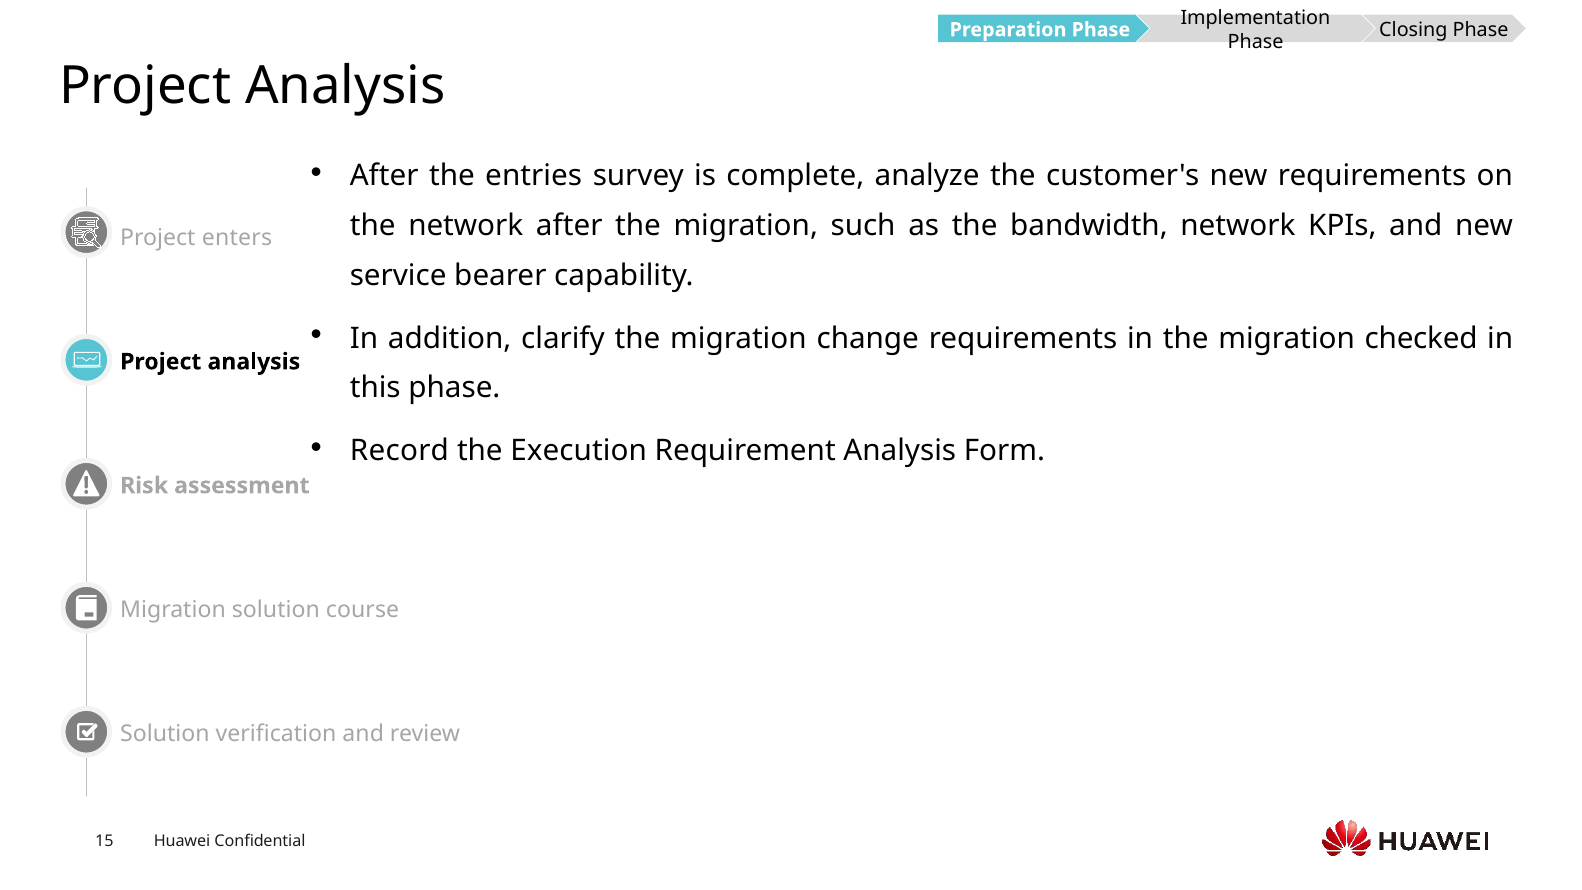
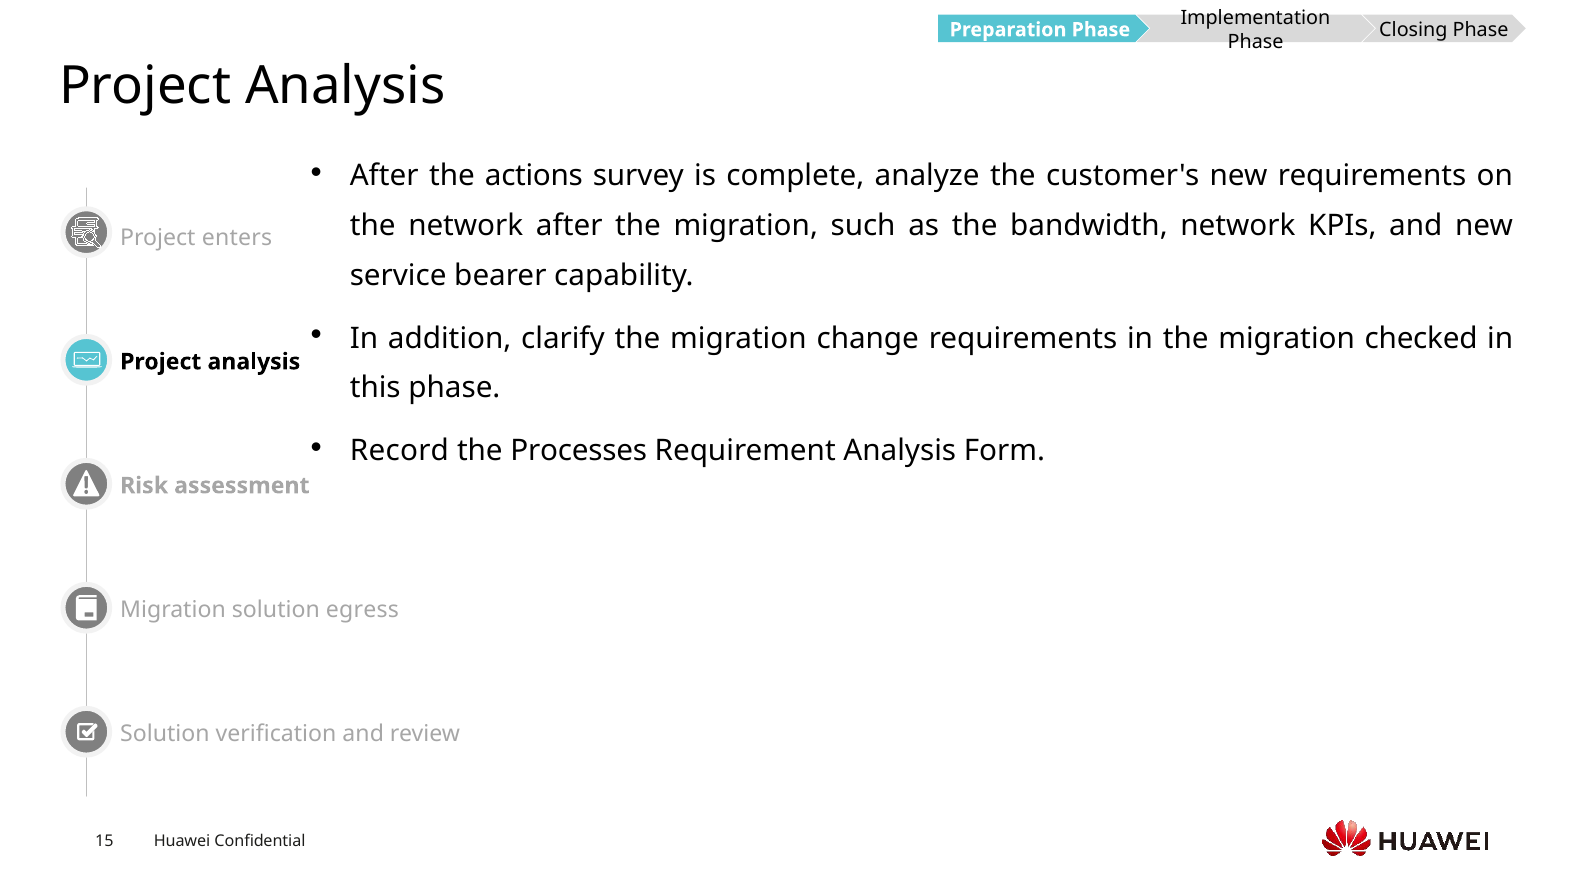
entries: entries -> actions
Execution: Execution -> Processes
course: course -> egress
